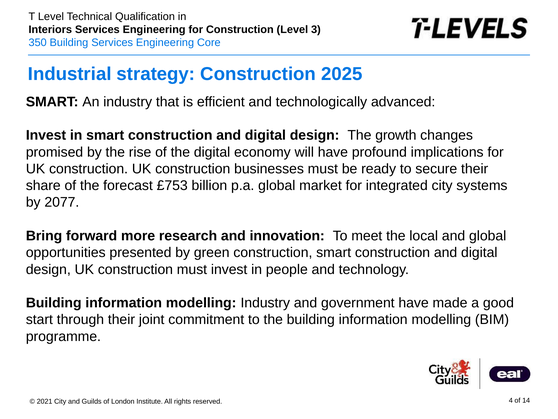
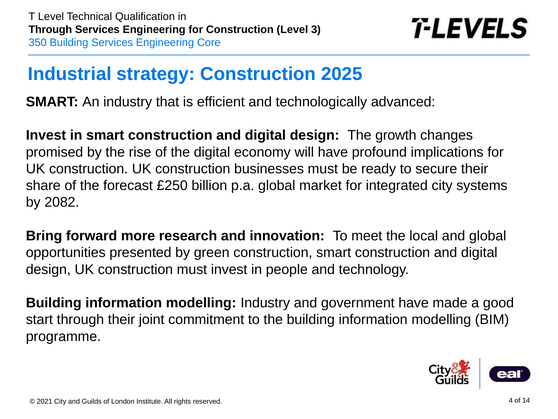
Interiors at (50, 30): Interiors -> Through
£753: £753 -> £250
2077: 2077 -> 2082
